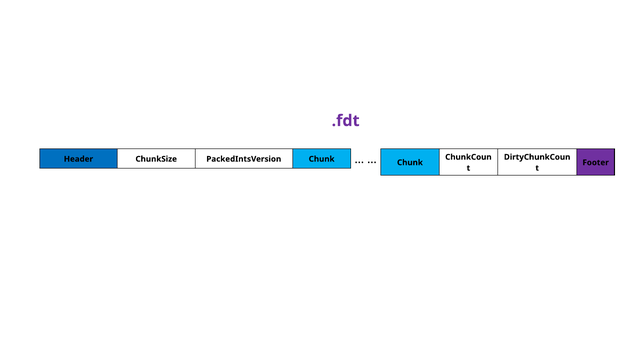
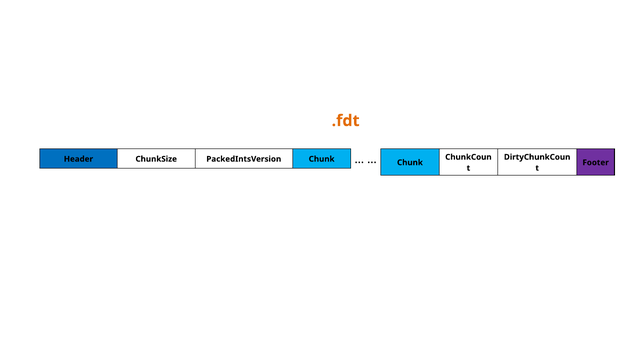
.fdt colour: purple -> orange
